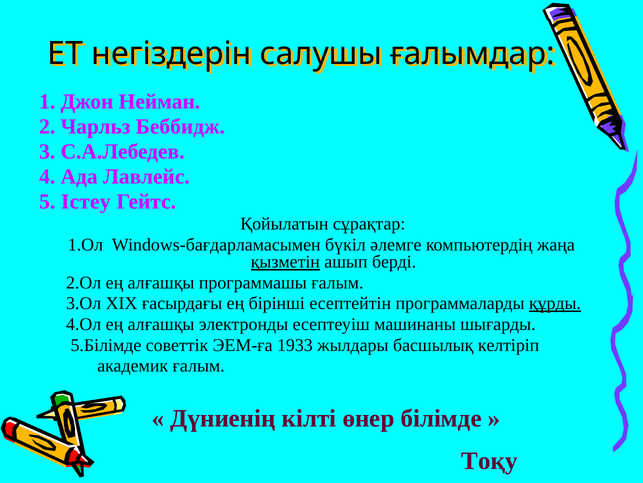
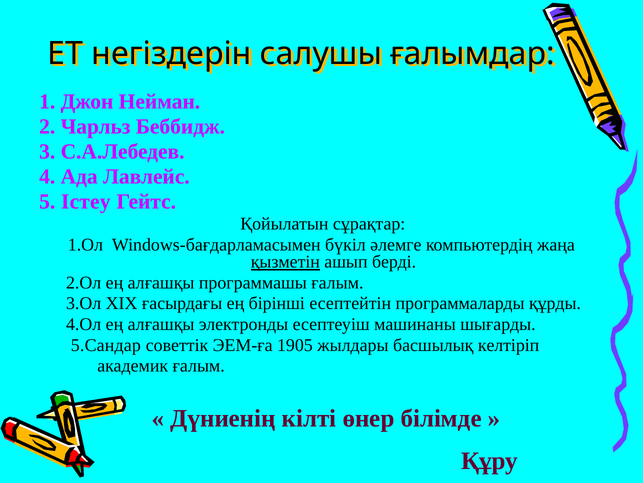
құрды underline: present -> none
5.Білімде: 5.Білімде -> 5.Сандар
1933: 1933 -> 1905
Тоқу: Тоқу -> Құру
